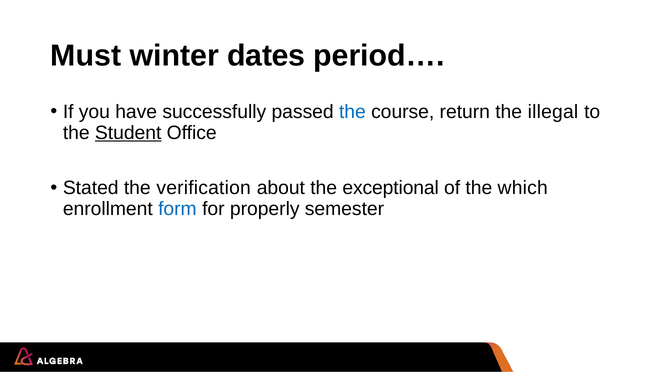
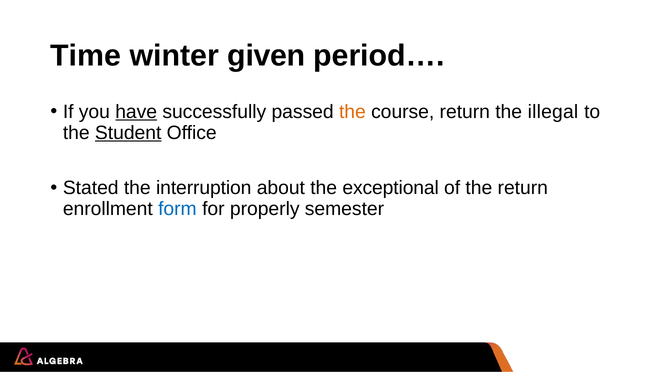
Must: Must -> Time
dates: dates -> given
have underline: none -> present
the at (352, 112) colour: blue -> orange
verification: verification -> interruption
the which: which -> return
